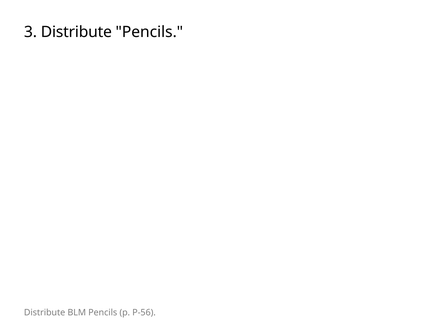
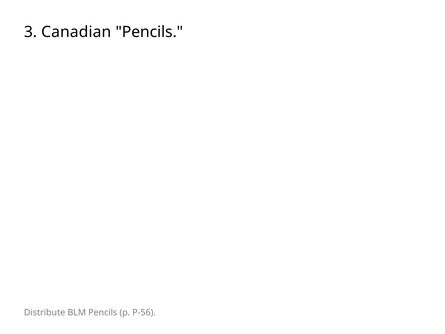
3 Distribute: Distribute -> Canadian
